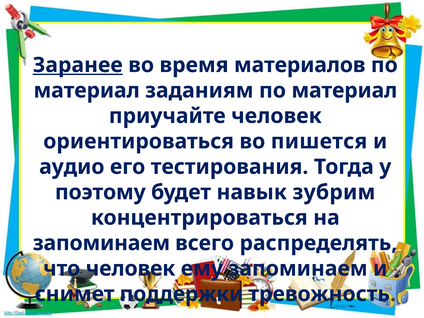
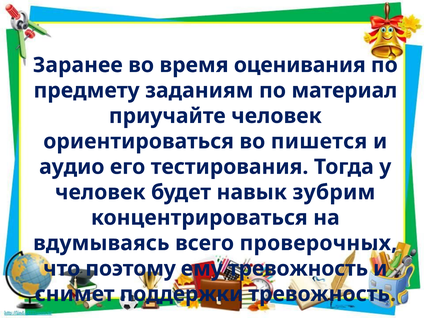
Заранее underline: present -> none
материалов: материалов -> оценивания
материал at (87, 91): материал -> предмету
поэтому at (100, 192): поэтому -> человек
запоминаем at (101, 243): запоминаем -> вдумываясь
распределять: распределять -> проверочных
что человек: человек -> поэтому
ему запоминаем: запоминаем -> тревожность
